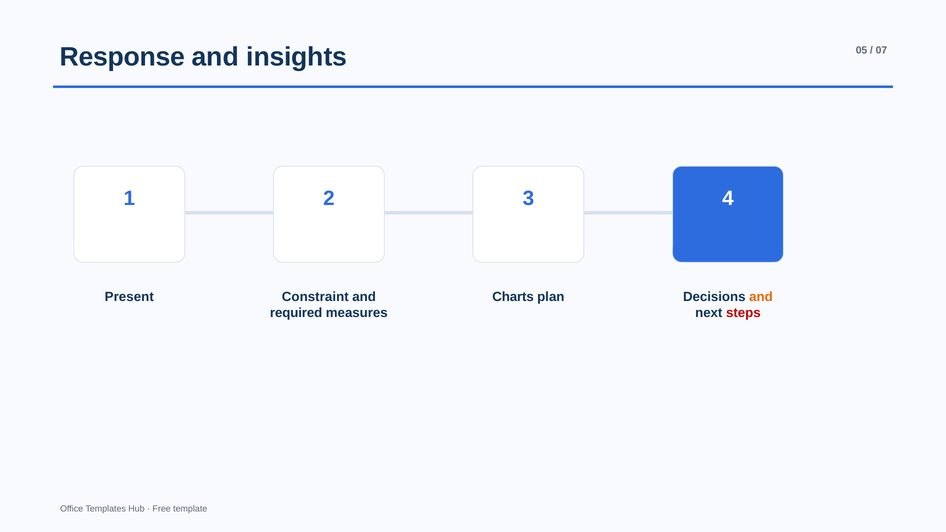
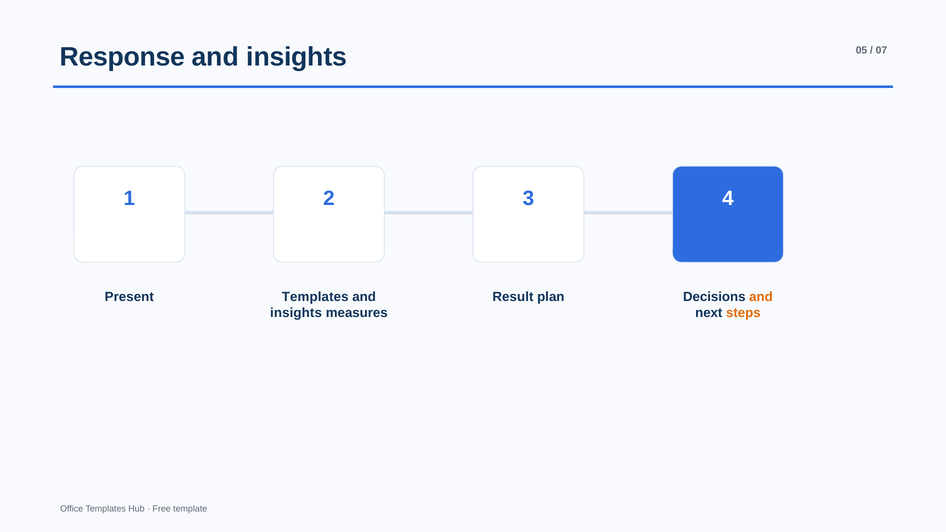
Constraint at (315, 297): Constraint -> Templates
Charts: Charts -> Result
required at (296, 313): required -> insights
steps colour: red -> orange
